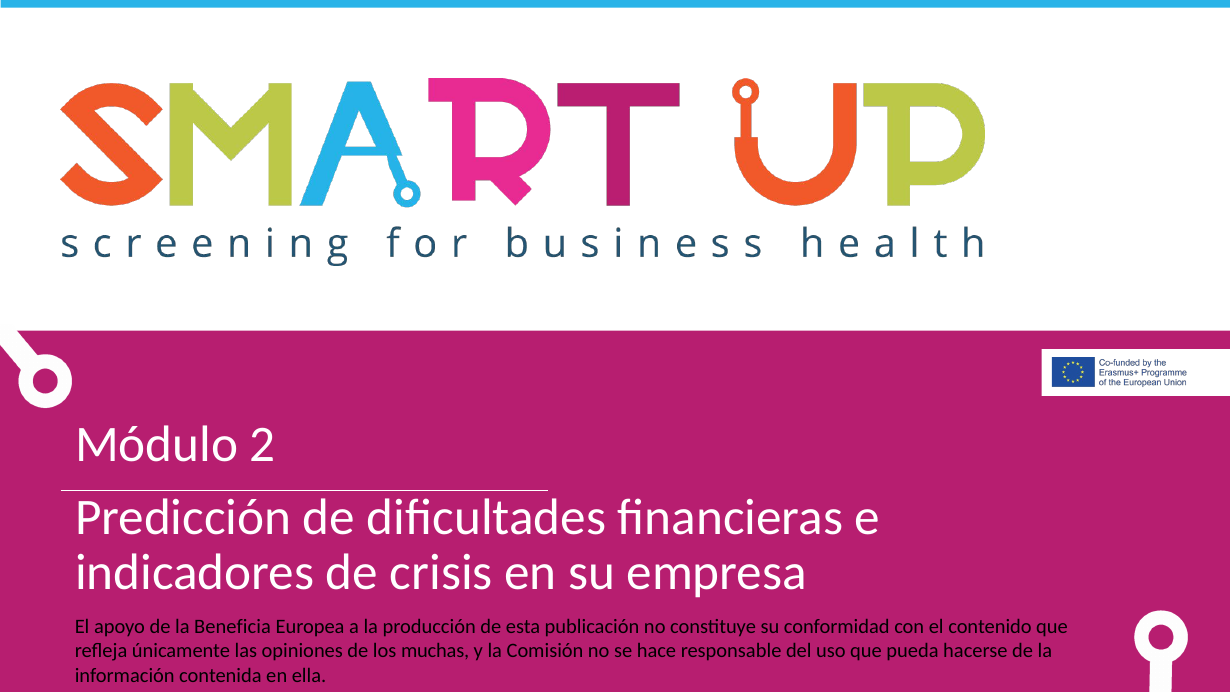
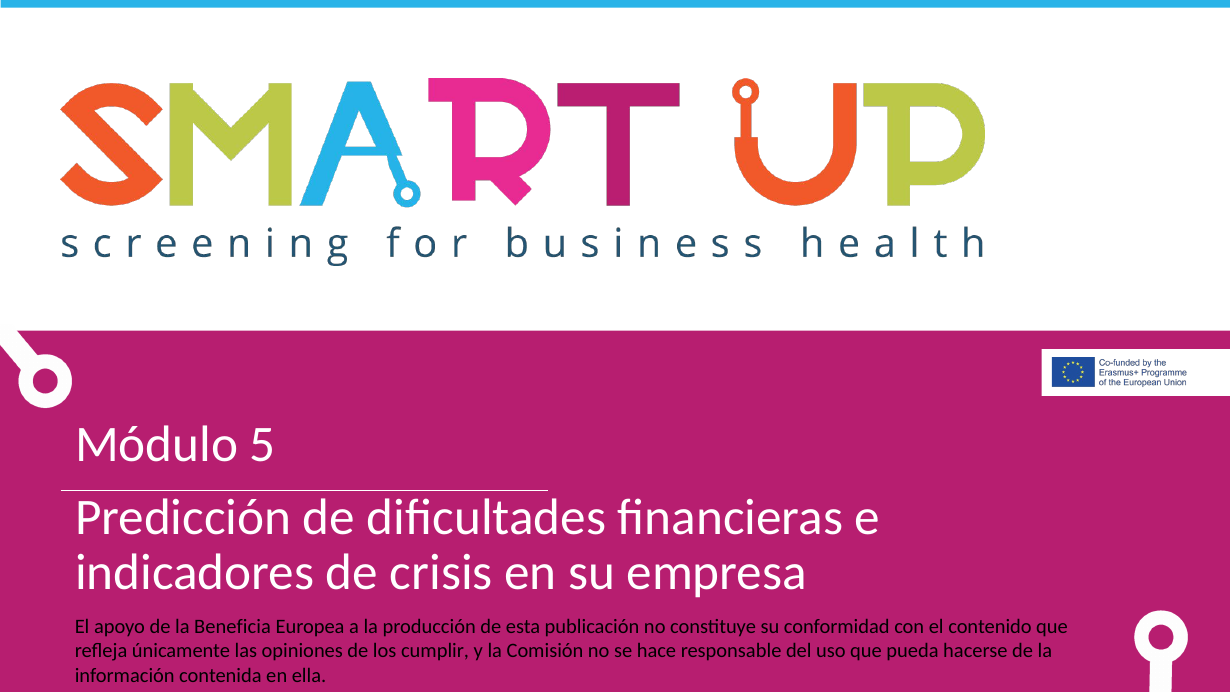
2: 2 -> 5
muchas: muchas -> cumplir
